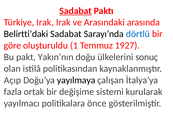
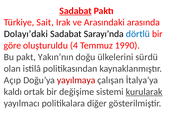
Türkiye Irak: Irak -> Sait
Belirtti’daki: Belirtti’daki -> Dolayı’daki
1: 1 -> 4
1927: 1927 -> 1990
sonuç: sonuç -> sürdü
yayılmaya colour: black -> red
fazla: fazla -> kaldı
kurularak underline: none -> present
önce: önce -> diğer
